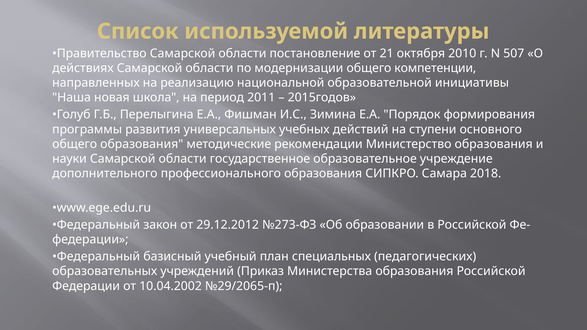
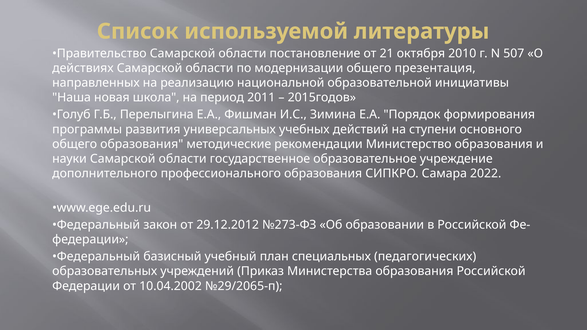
компетенции: компетенции -> презентация
2018: 2018 -> 2022
